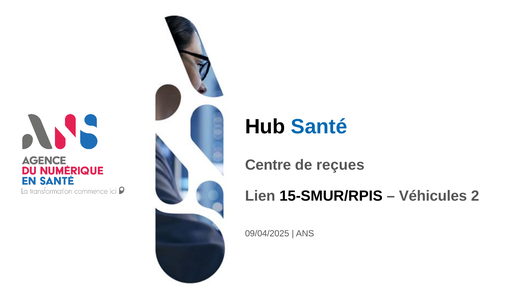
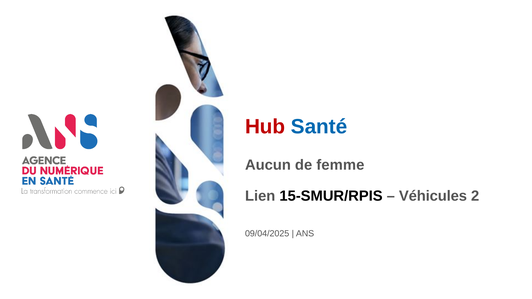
Hub colour: black -> red
Centre: Centre -> Aucun
reçues: reçues -> femme
